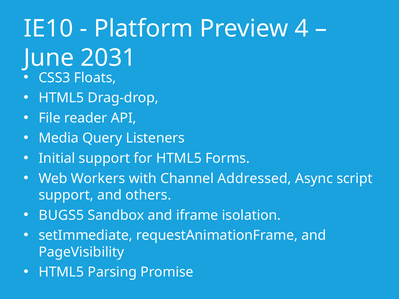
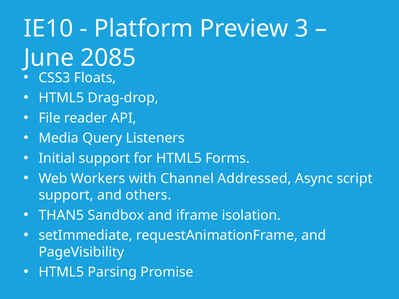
4: 4 -> 3
2031: 2031 -> 2085
BUGS5: BUGS5 -> THAN5
